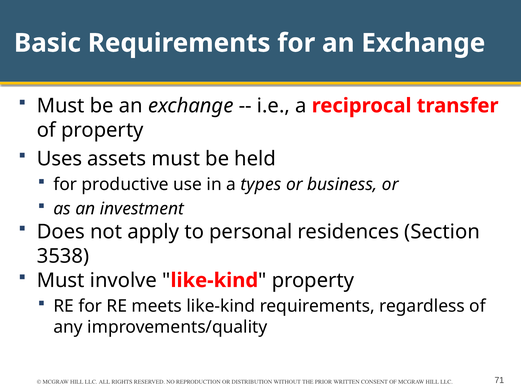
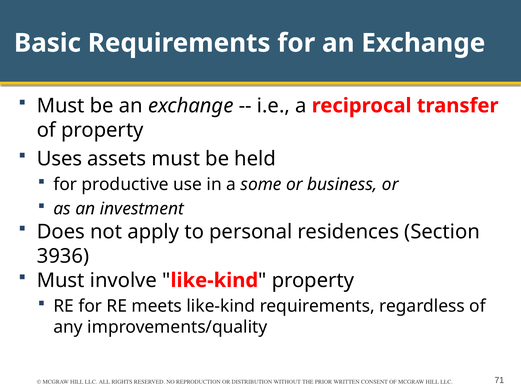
types: types -> some
3538: 3538 -> 3936
